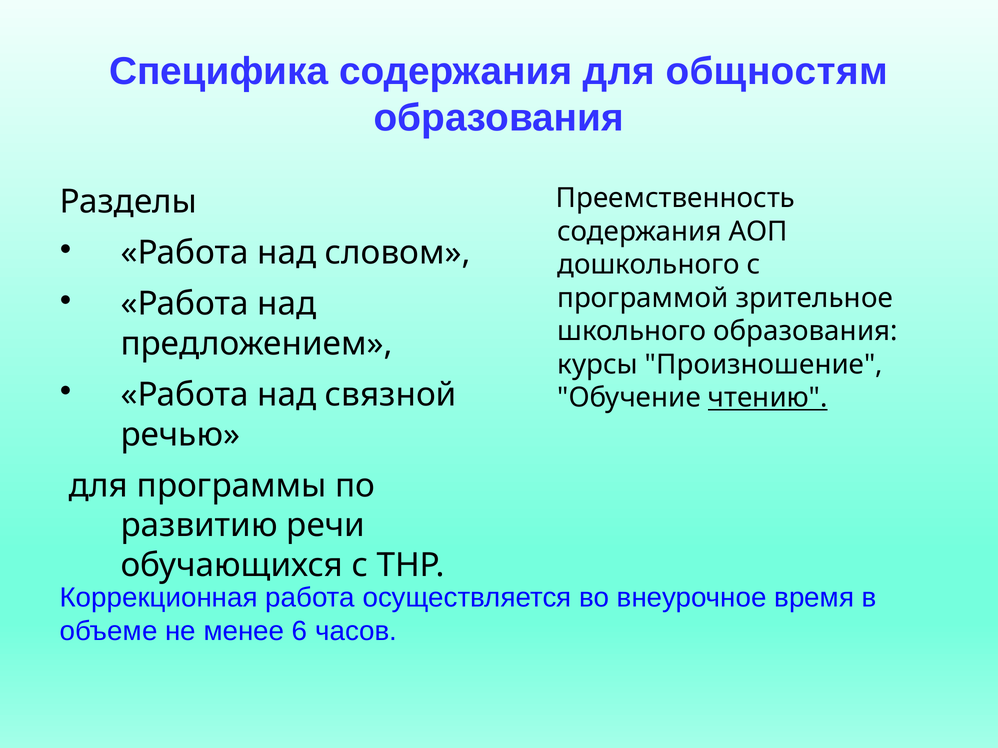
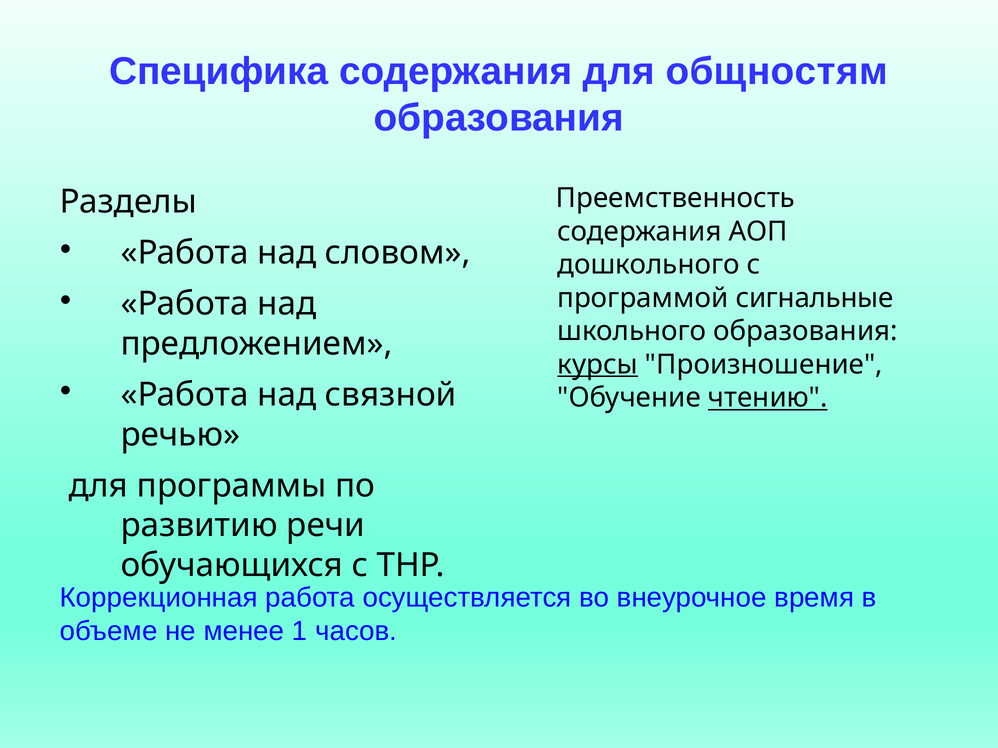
зрительное: зрительное -> сигнальные
курсы underline: none -> present
6: 6 -> 1
